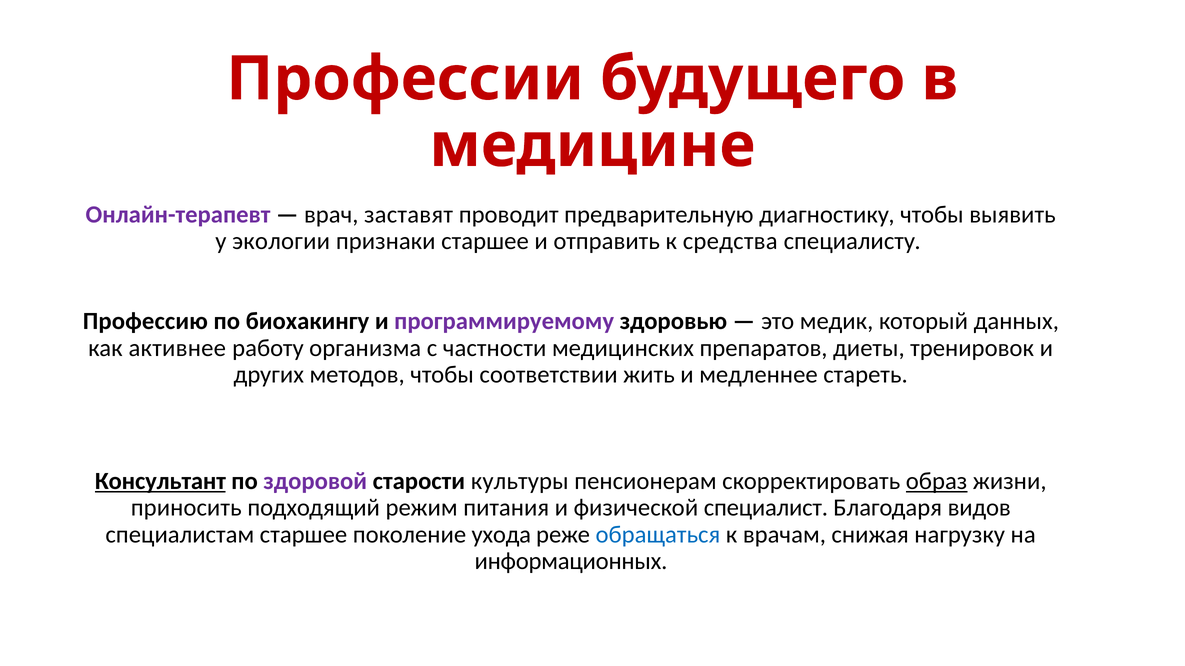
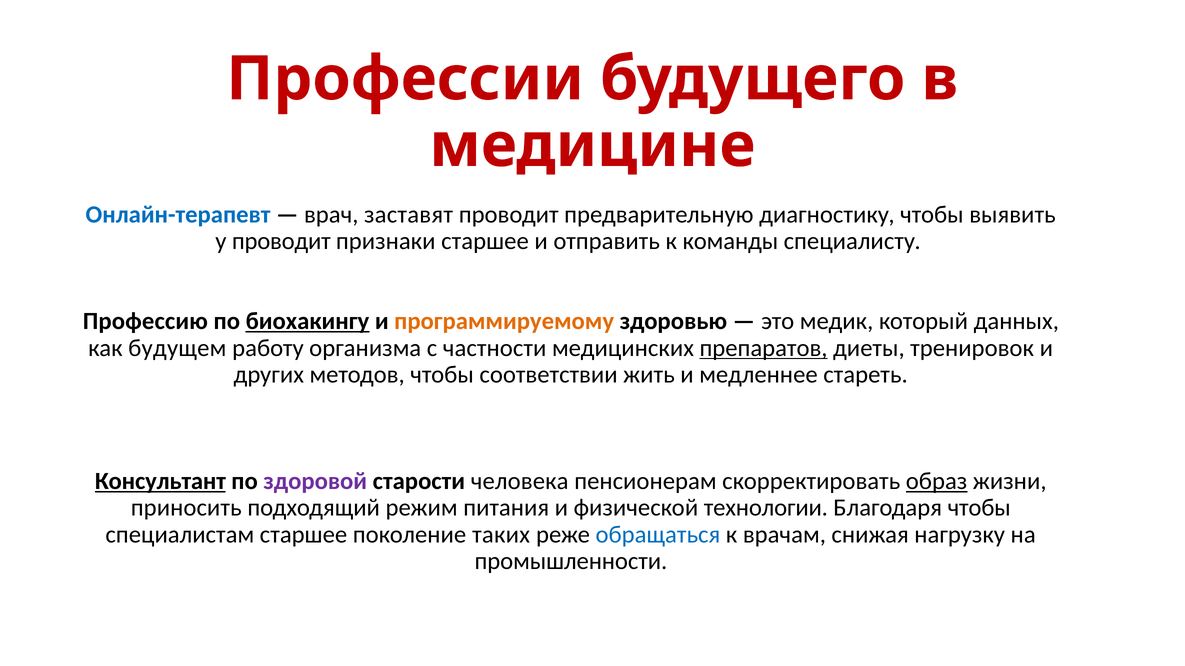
Онлайн-терапевт colour: purple -> blue
у экологии: экологии -> проводит
средства: средства -> команды
биохакингу underline: none -> present
программируемому colour: purple -> orange
активнее: активнее -> будущем
препаратов underline: none -> present
культуры: культуры -> человека
специалист: специалист -> технологии
Благодаря видов: видов -> чтобы
ухода: ухода -> таких
информационных: информационных -> промышленности
